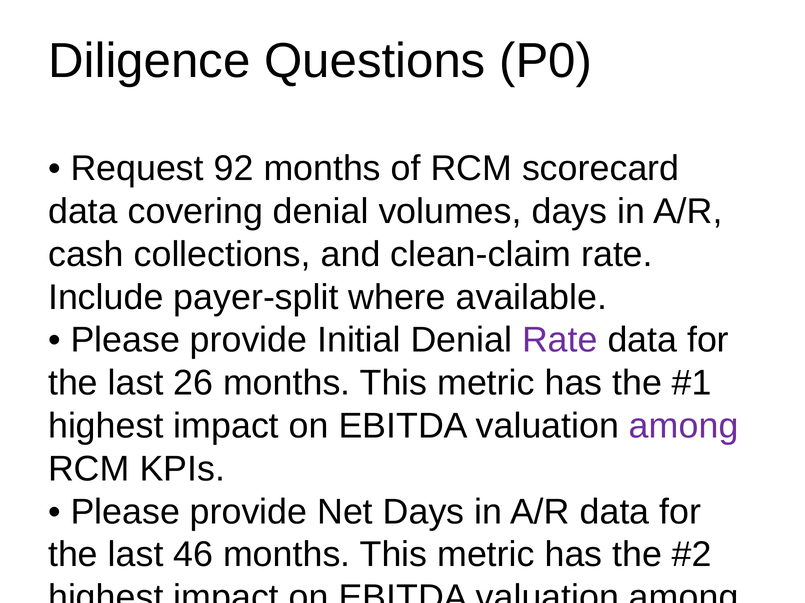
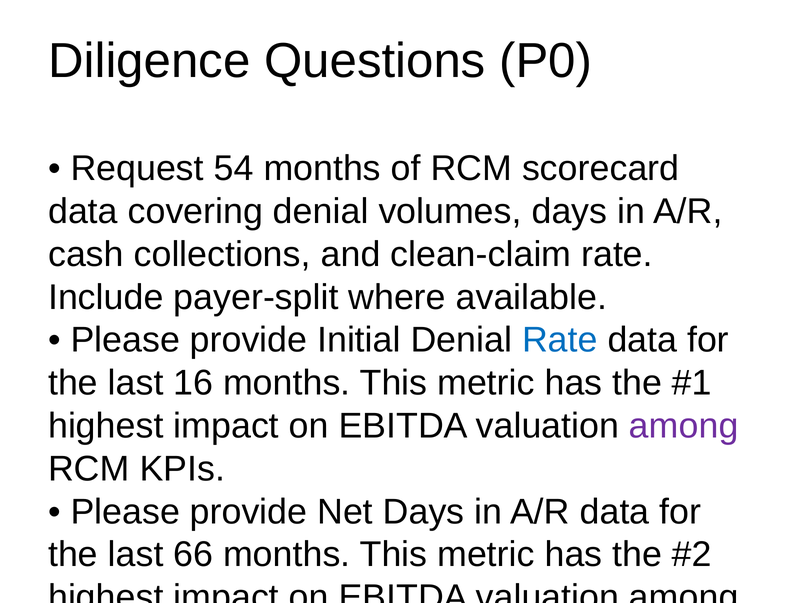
92: 92 -> 54
Rate at (560, 341) colour: purple -> blue
26: 26 -> 16
46: 46 -> 66
